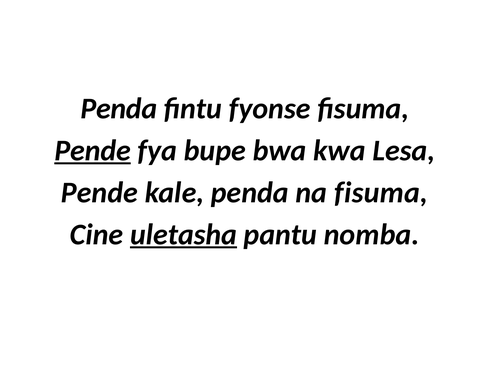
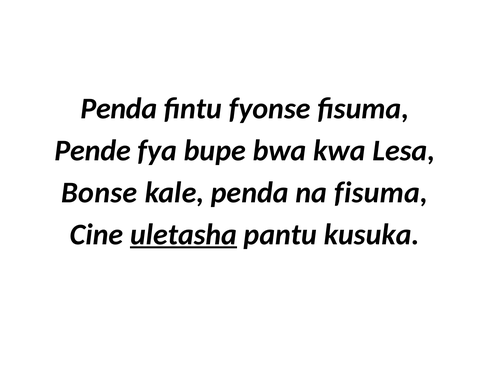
Pende at (93, 150) underline: present -> none
Pende at (99, 192): Pende -> Bonse
nomba: nomba -> kusuka
